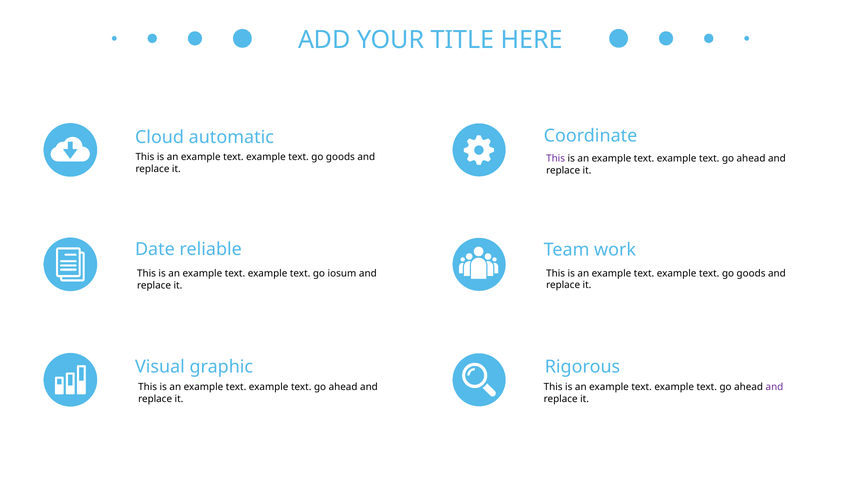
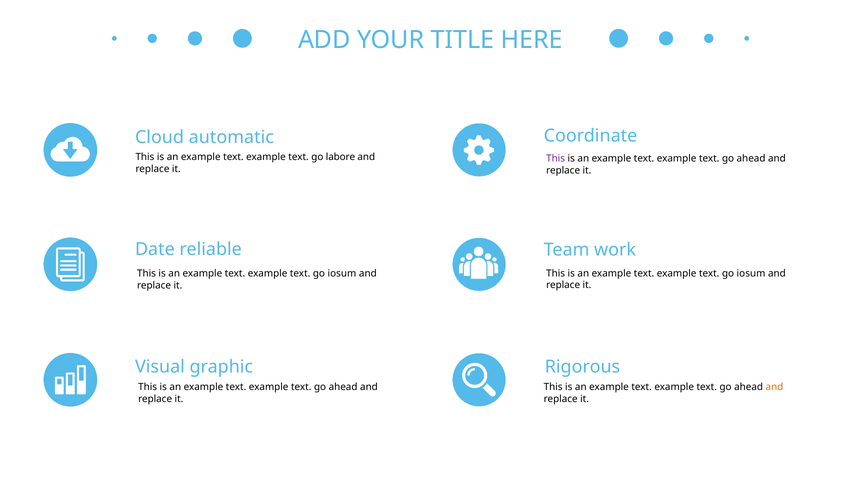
goods at (340, 157): goods -> labore
goods at (751, 274): goods -> iosum
and at (774, 387) colour: purple -> orange
